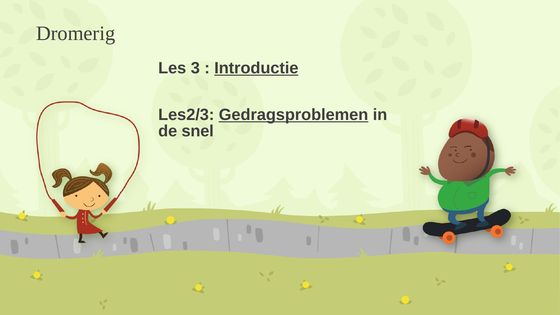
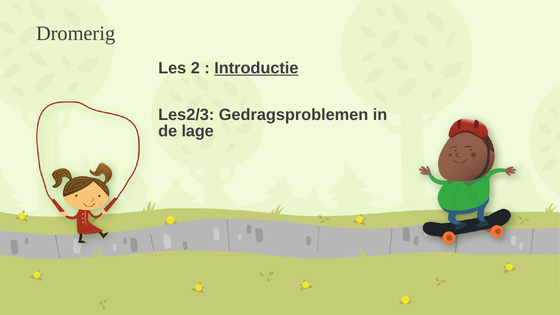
3: 3 -> 2
Gedragsproblemen underline: present -> none
snel: snel -> lage
